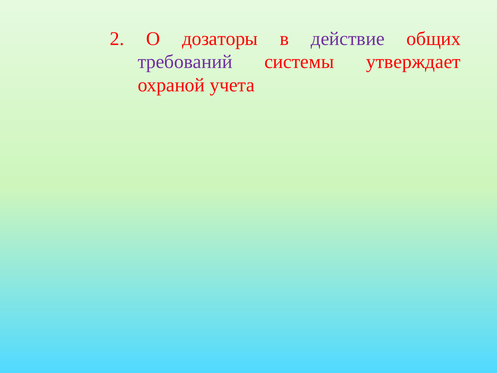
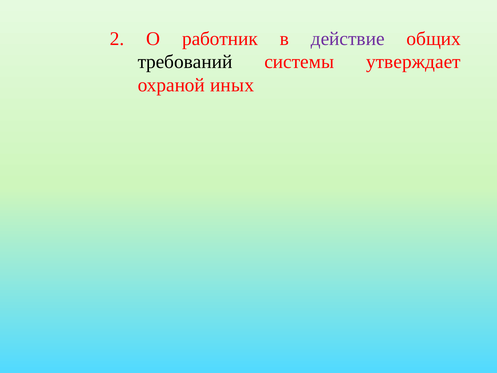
дозаторы: дозаторы -> работник
требований colour: purple -> black
учета: учета -> иных
